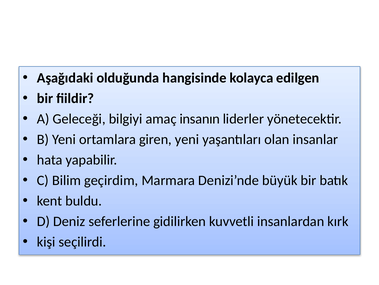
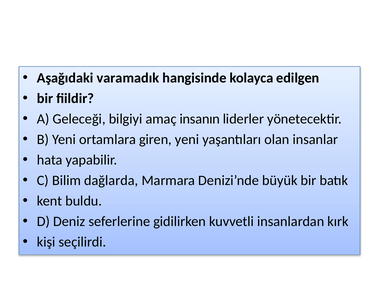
olduğunda: olduğunda -> varamadık
geçirdim: geçirdim -> dağlarda
